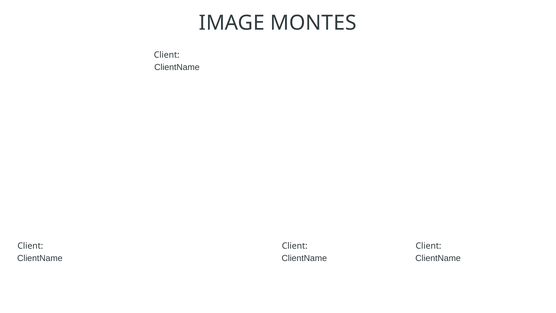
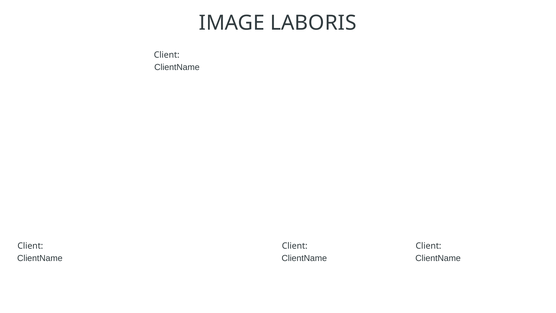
MONTES: MONTES -> LABORIS
